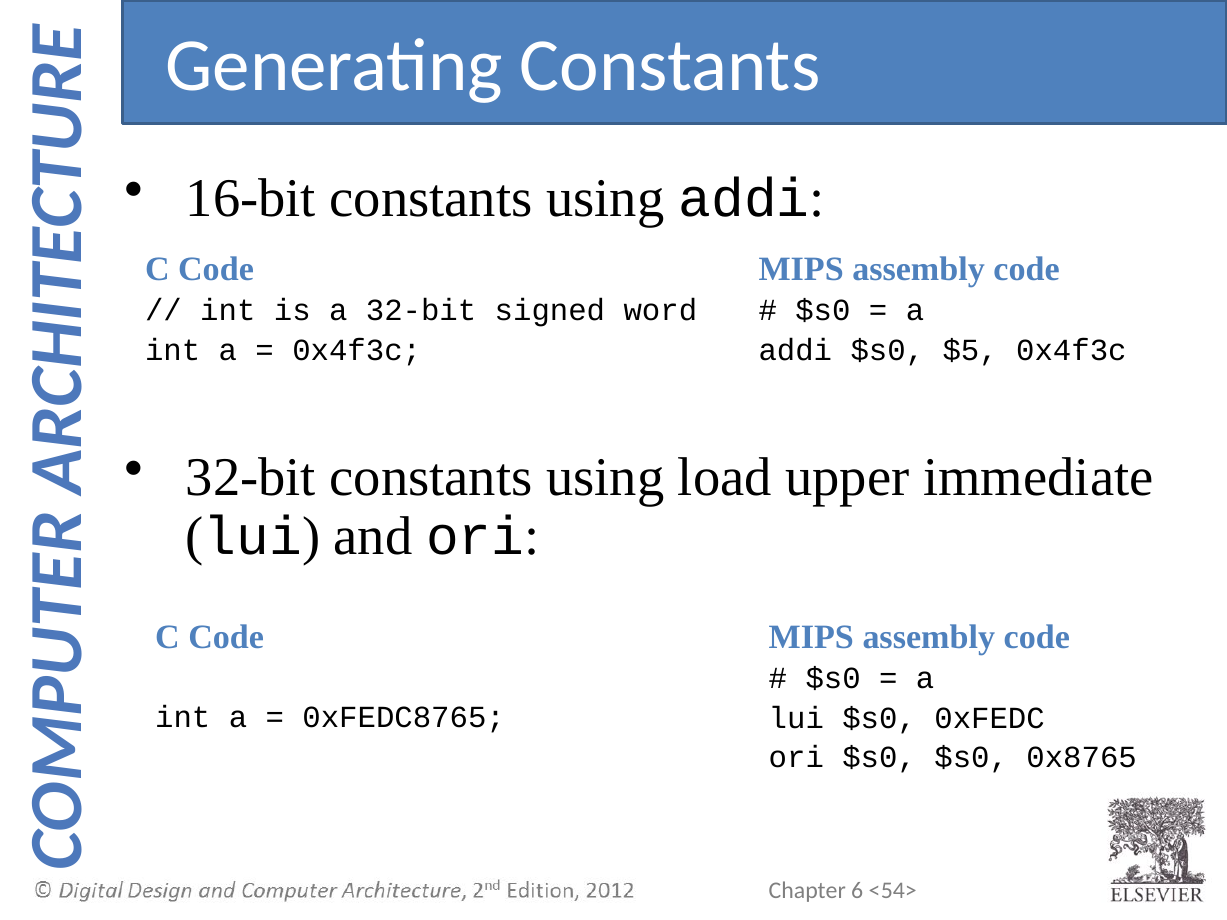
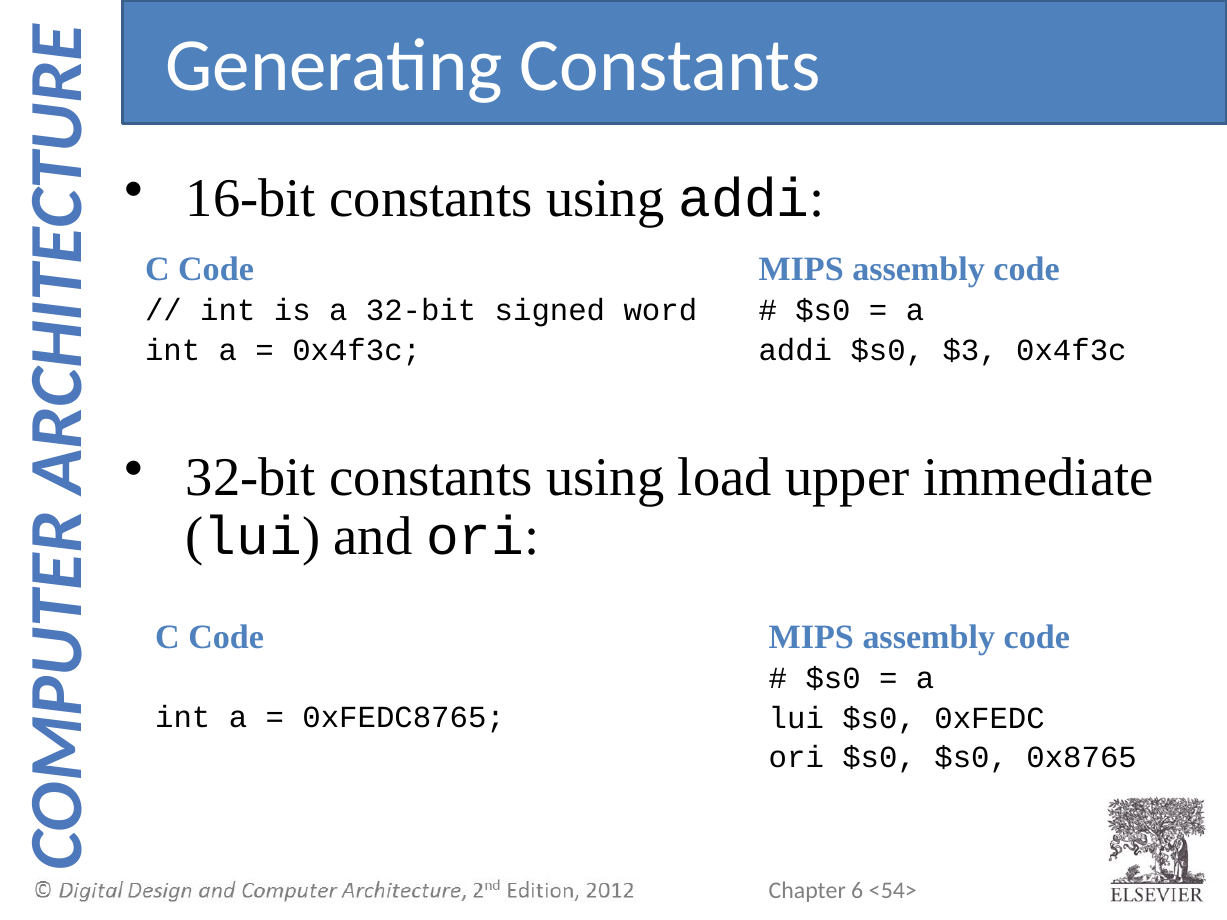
$5: $5 -> $3
